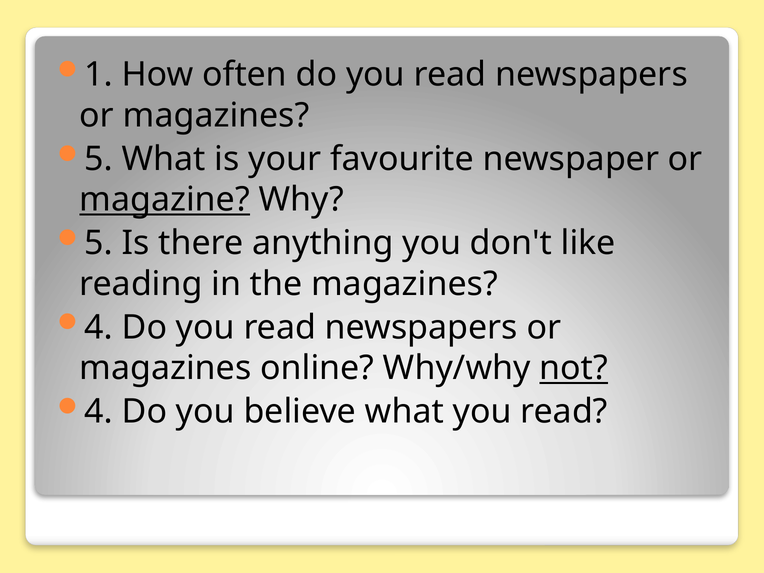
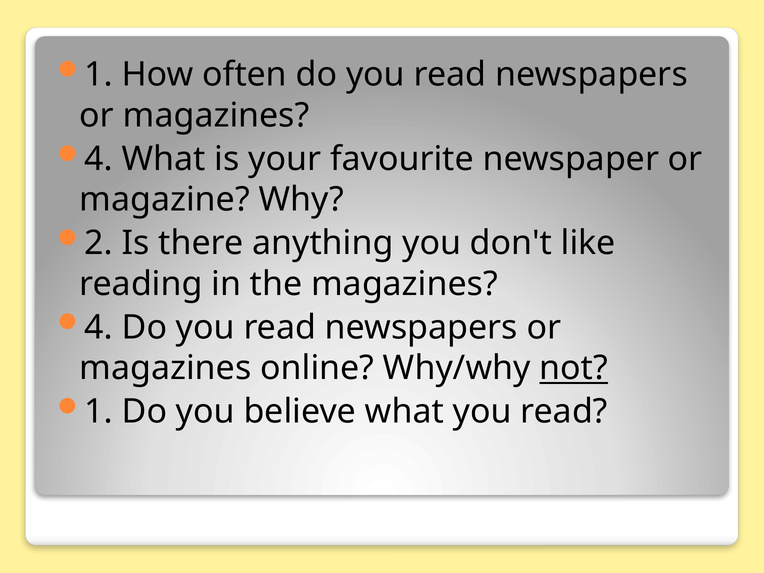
5 at (99, 159): 5 -> 4
magazine underline: present -> none
5 at (99, 243): 5 -> 2
4 at (99, 412): 4 -> 1
